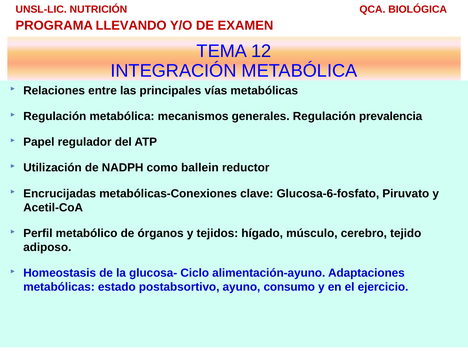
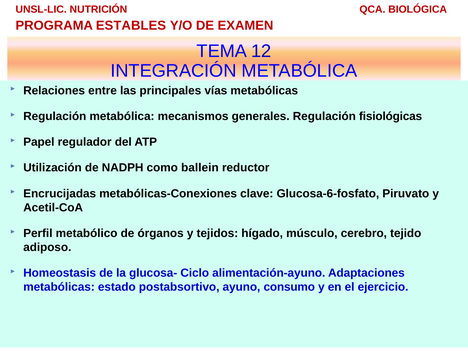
LLEVANDO: LLEVANDO -> ESTABLES
prevalencia: prevalencia -> fisiológicas
